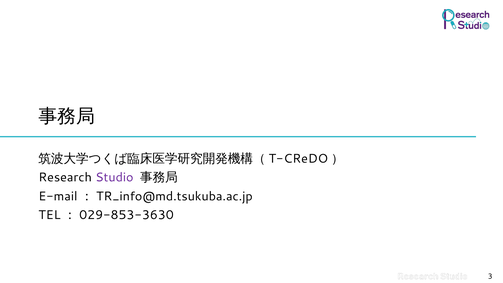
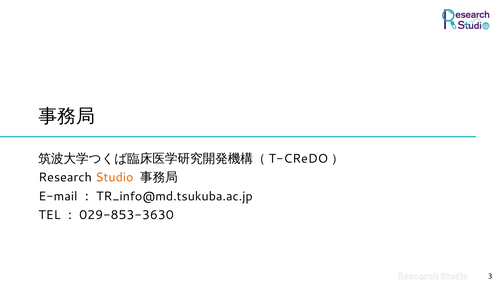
Studio colour: purple -> orange
